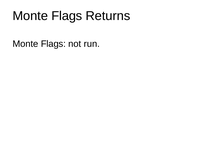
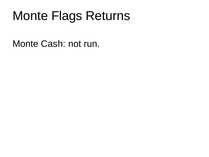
Flags at (53, 44): Flags -> Cash
